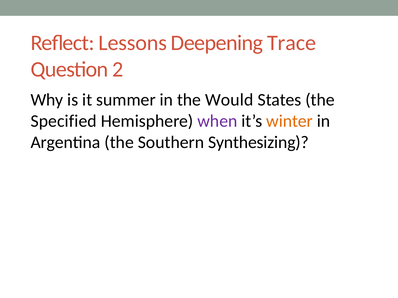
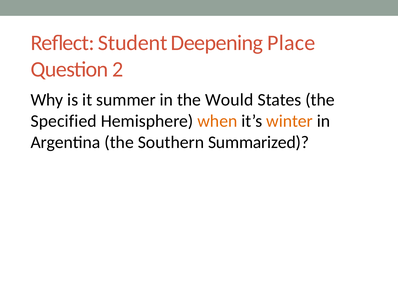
Lessons: Lessons -> Student
Trace: Trace -> Place
when colour: purple -> orange
Synthesizing: Synthesizing -> Summarized
